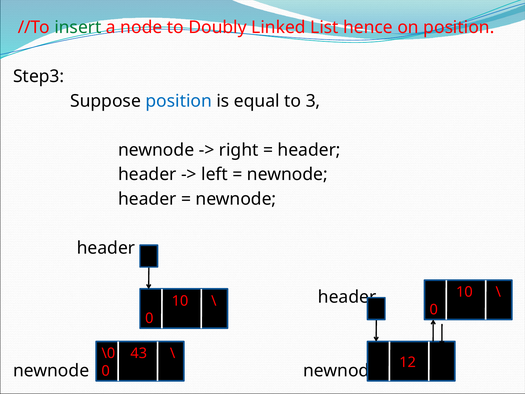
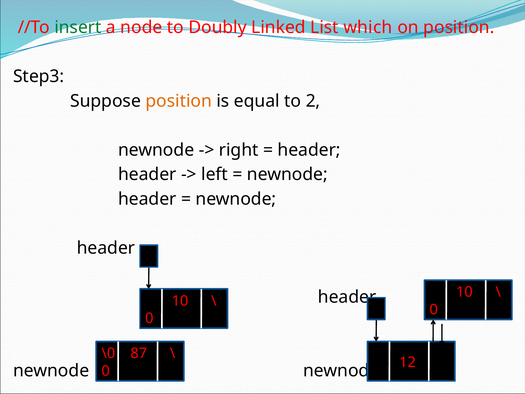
hence: hence -> which
position at (179, 101) colour: blue -> orange
3: 3 -> 2
43: 43 -> 87
